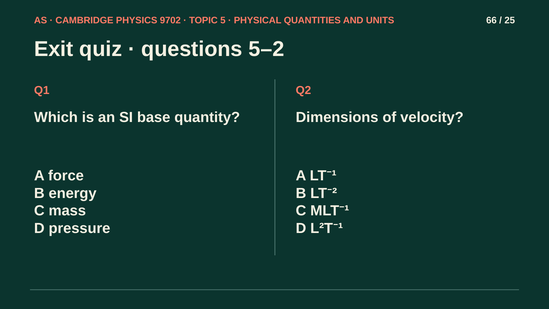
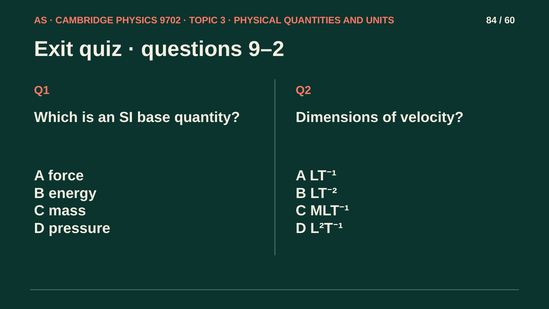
5: 5 -> 3
66: 66 -> 84
25: 25 -> 60
5–2: 5–2 -> 9–2
